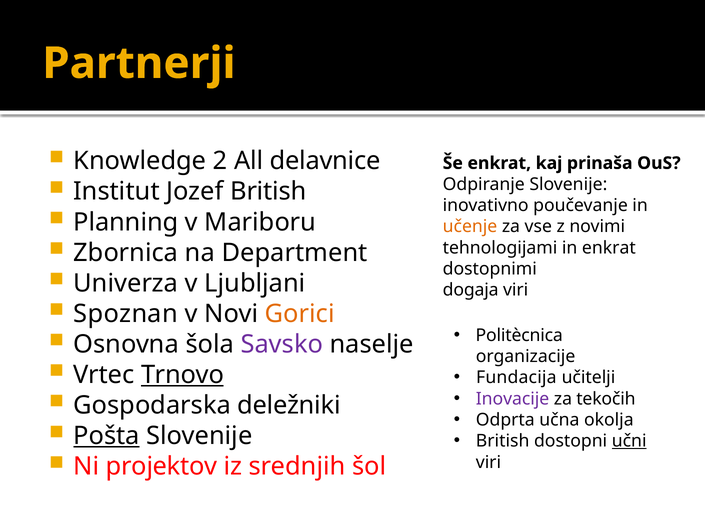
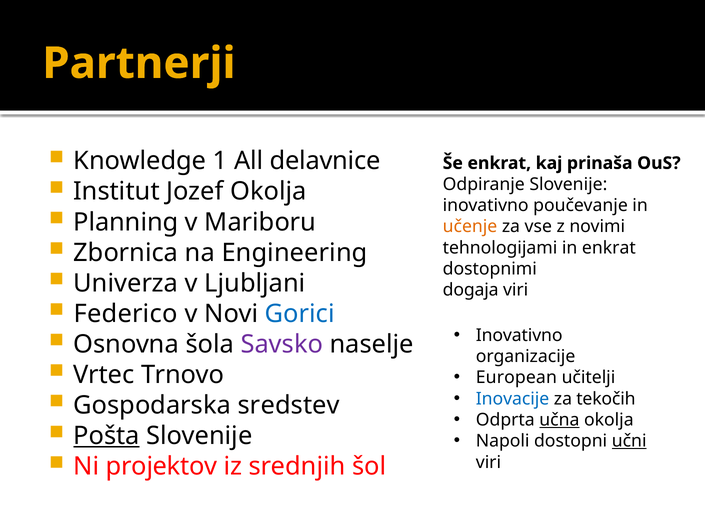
2: 2 -> 1
Jozef British: British -> Okolja
Department: Department -> Engineering
Spoznan: Spoznan -> Federico
Gorici colour: orange -> blue
Politècnica at (519, 335): Politècnica -> Inovativno
Trnovo underline: present -> none
Fundacija: Fundacija -> European
Inovacije colour: purple -> blue
deležniki: deležniki -> sredstev
učna underline: none -> present
British at (503, 441): British -> Napoli
